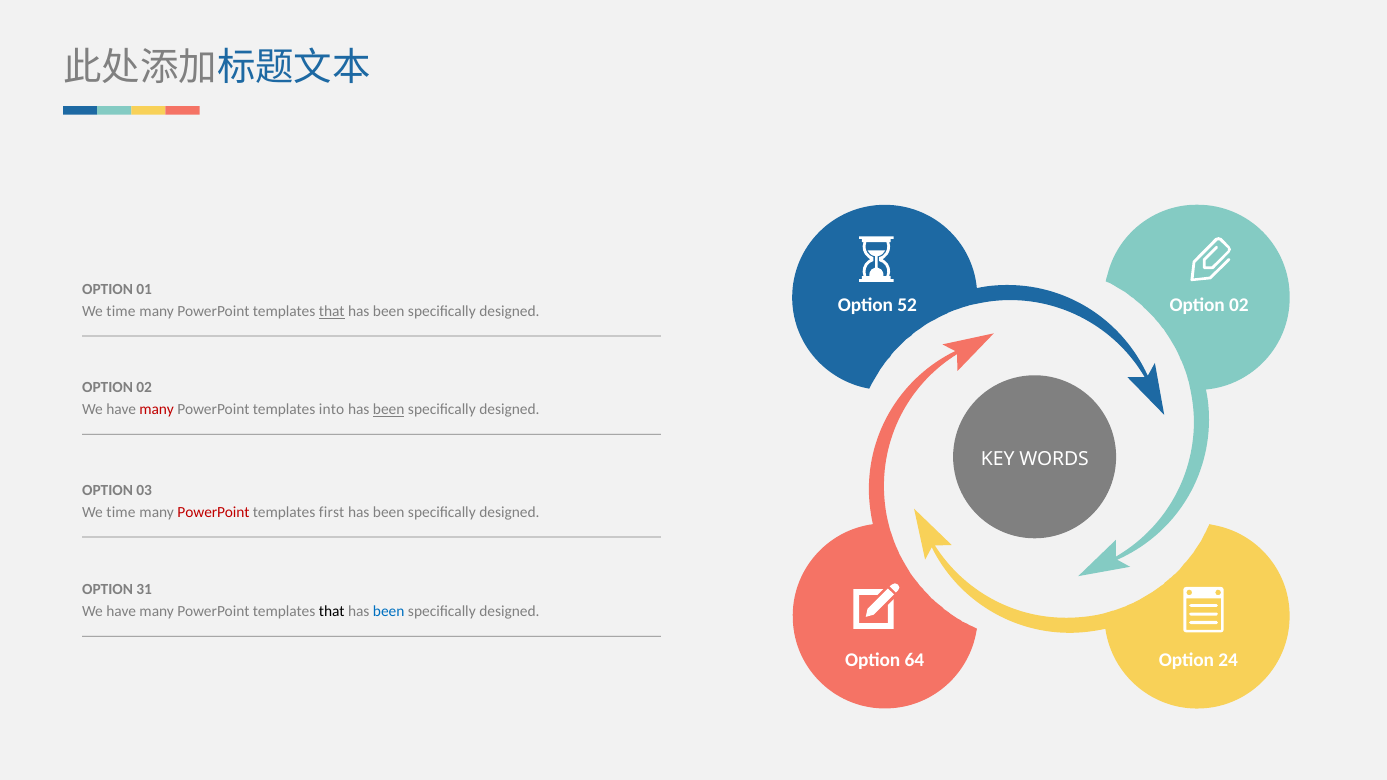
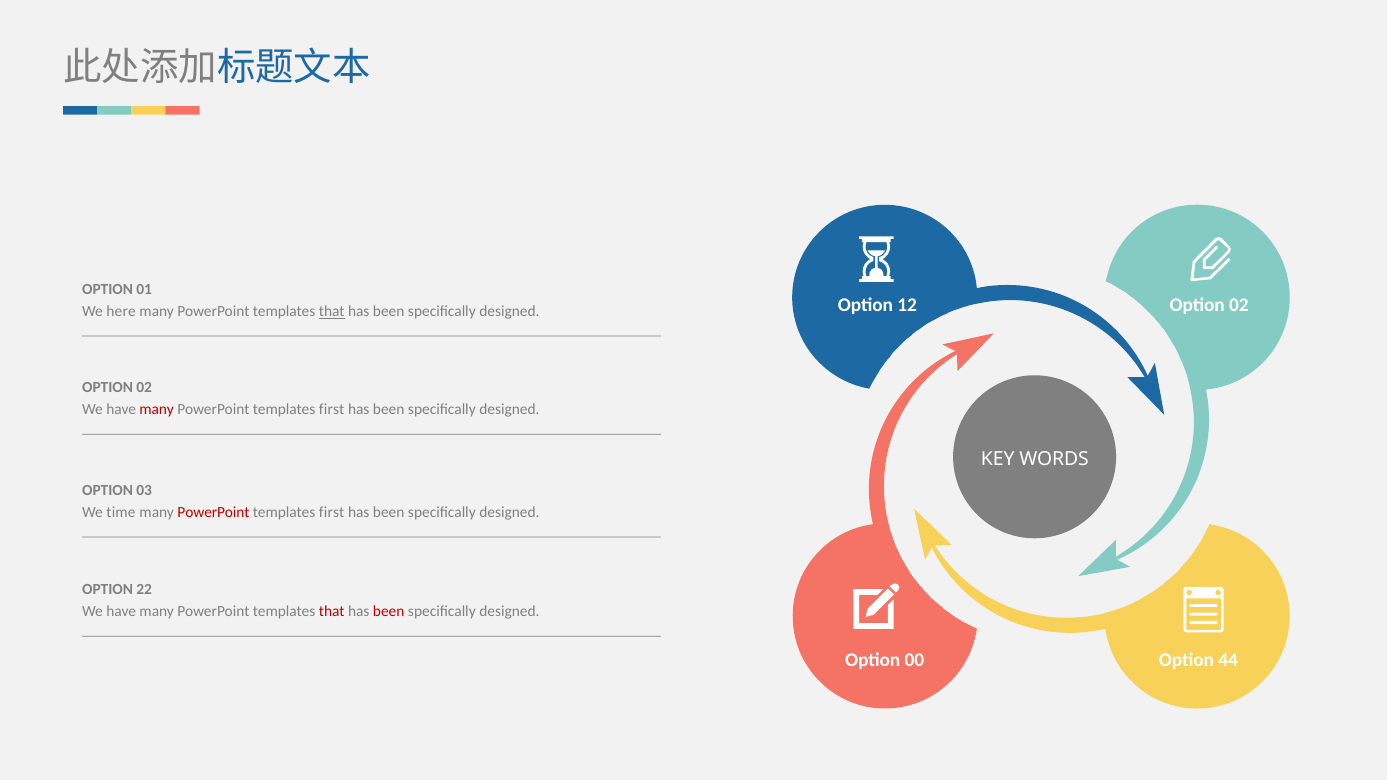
52: 52 -> 12
time at (121, 312): time -> here
into at (332, 410): into -> first
been at (389, 410) underline: present -> none
31: 31 -> 22
that at (332, 612) colour: black -> red
been at (389, 612) colour: blue -> red
64: 64 -> 00
24: 24 -> 44
